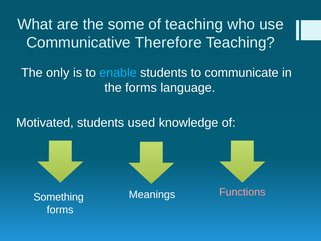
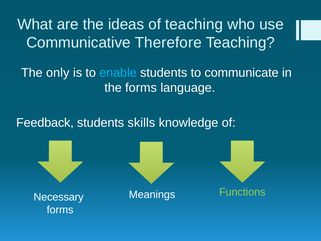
some: some -> ideas
Motivated: Motivated -> Feedback
used: used -> skills
Functions colour: pink -> light green
Something: Something -> Necessary
